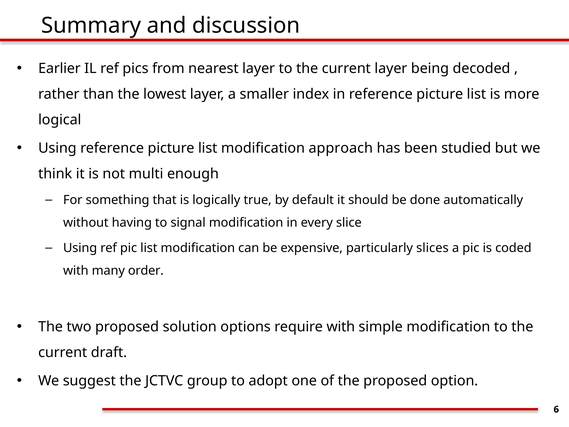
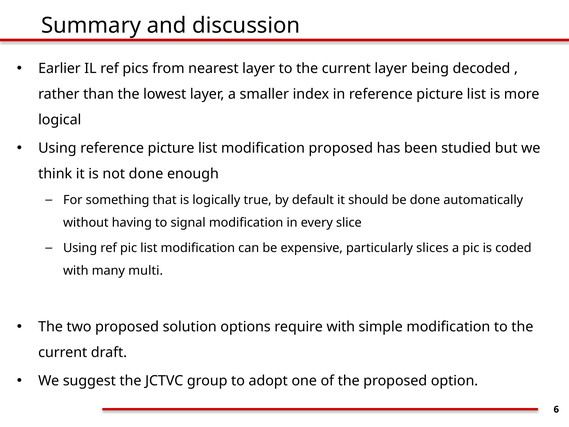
modification approach: approach -> proposed
not multi: multi -> done
order: order -> multi
